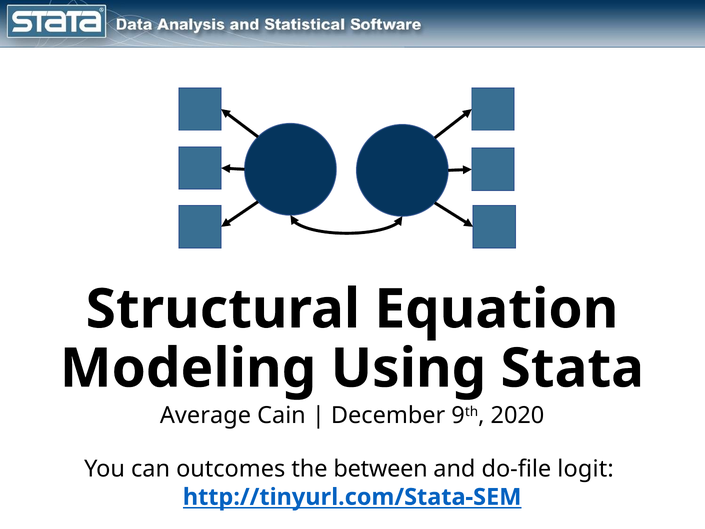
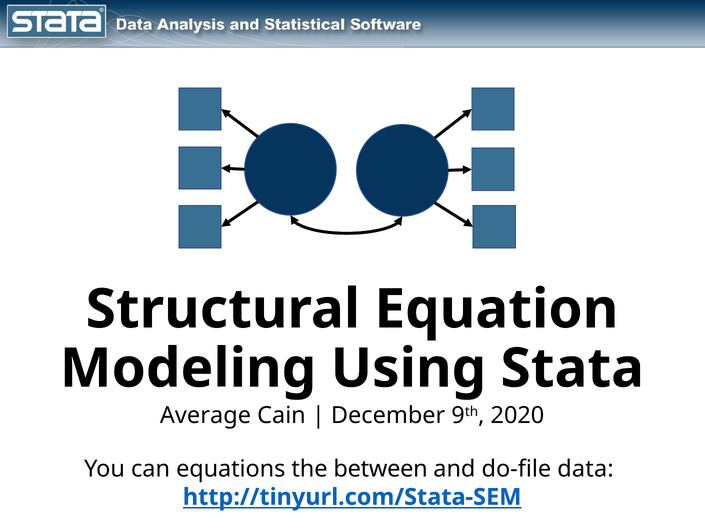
outcomes: outcomes -> equations
logit: logit -> data
